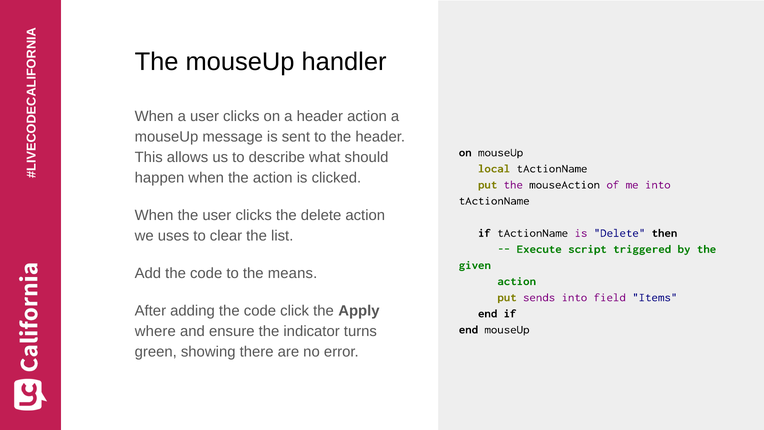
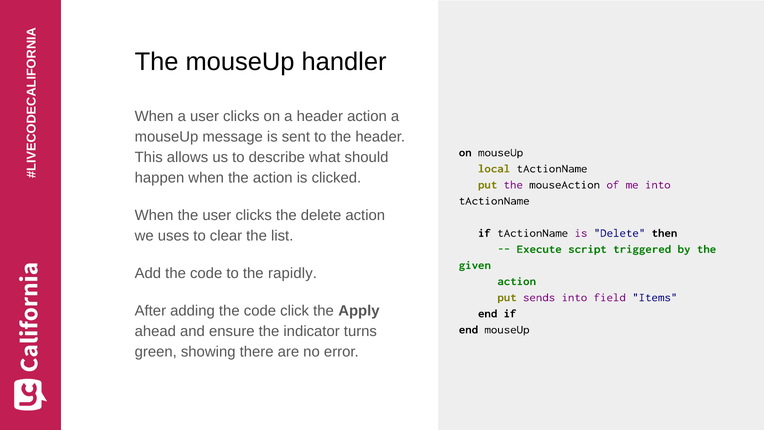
means: means -> rapidly
where: where -> ahead
